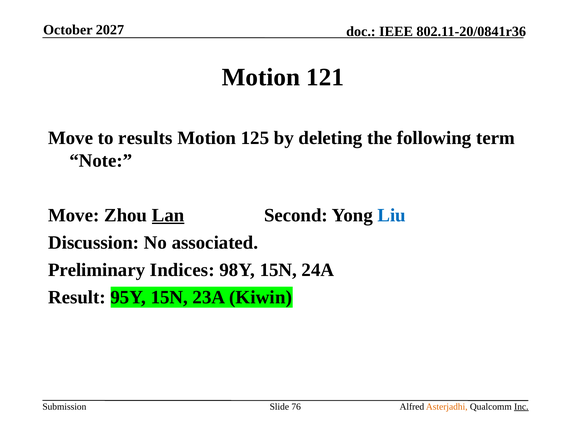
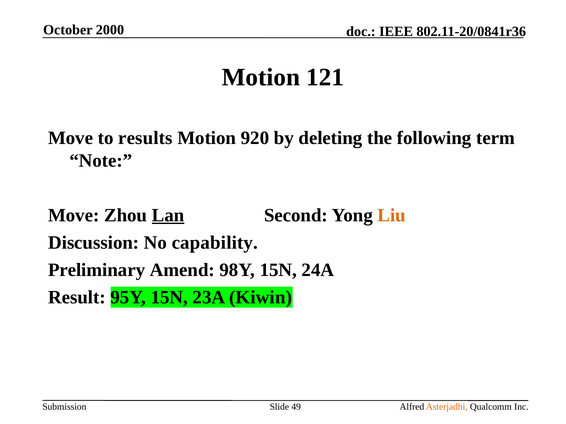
2027: 2027 -> 2000
125: 125 -> 920
Liu colour: blue -> orange
associated: associated -> capability
Indices: Indices -> Amend
76: 76 -> 49
Inc underline: present -> none
